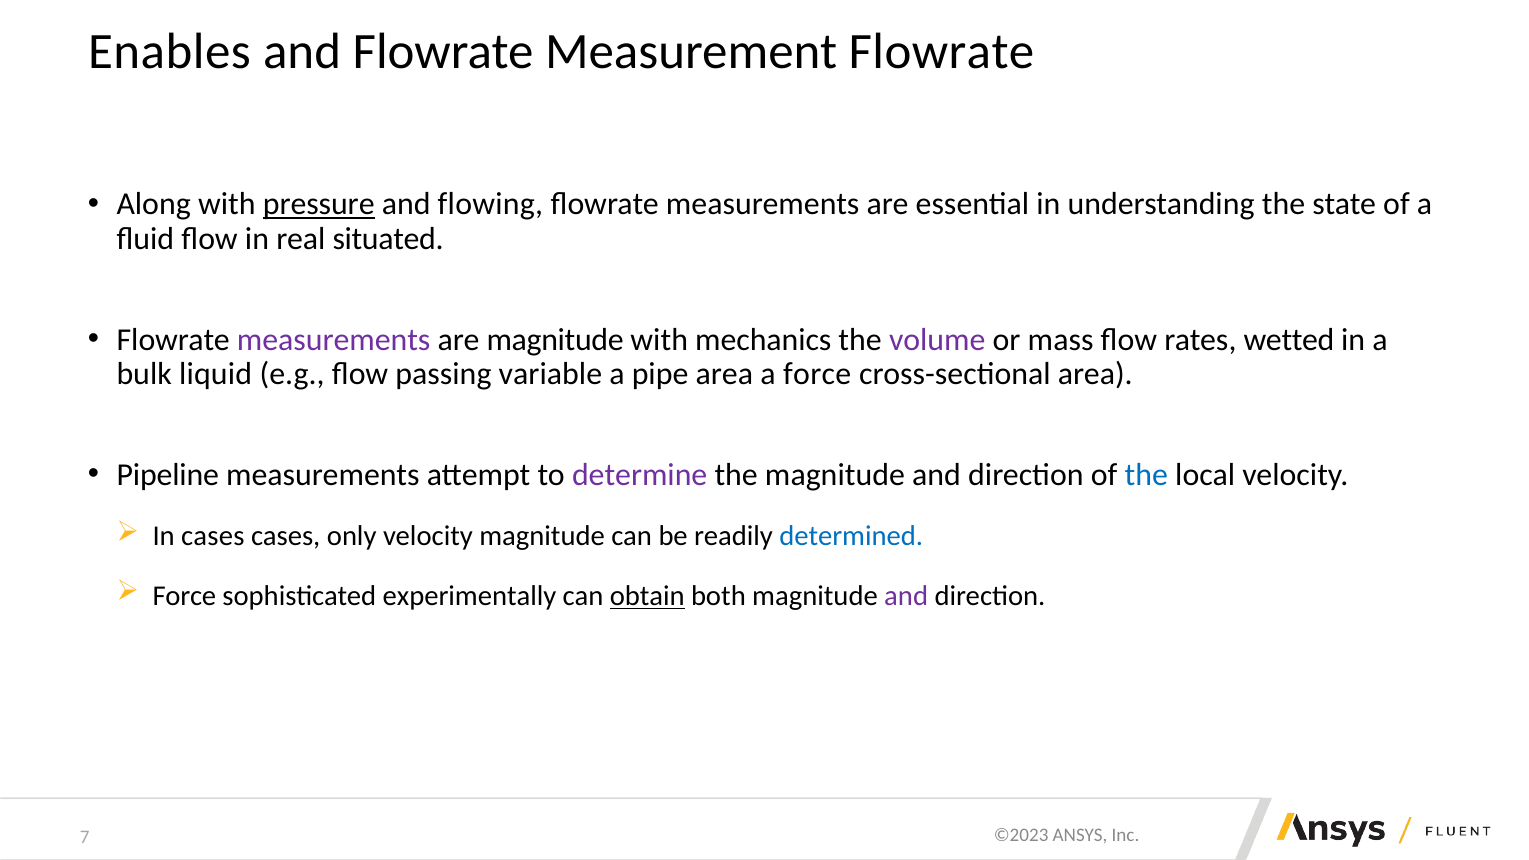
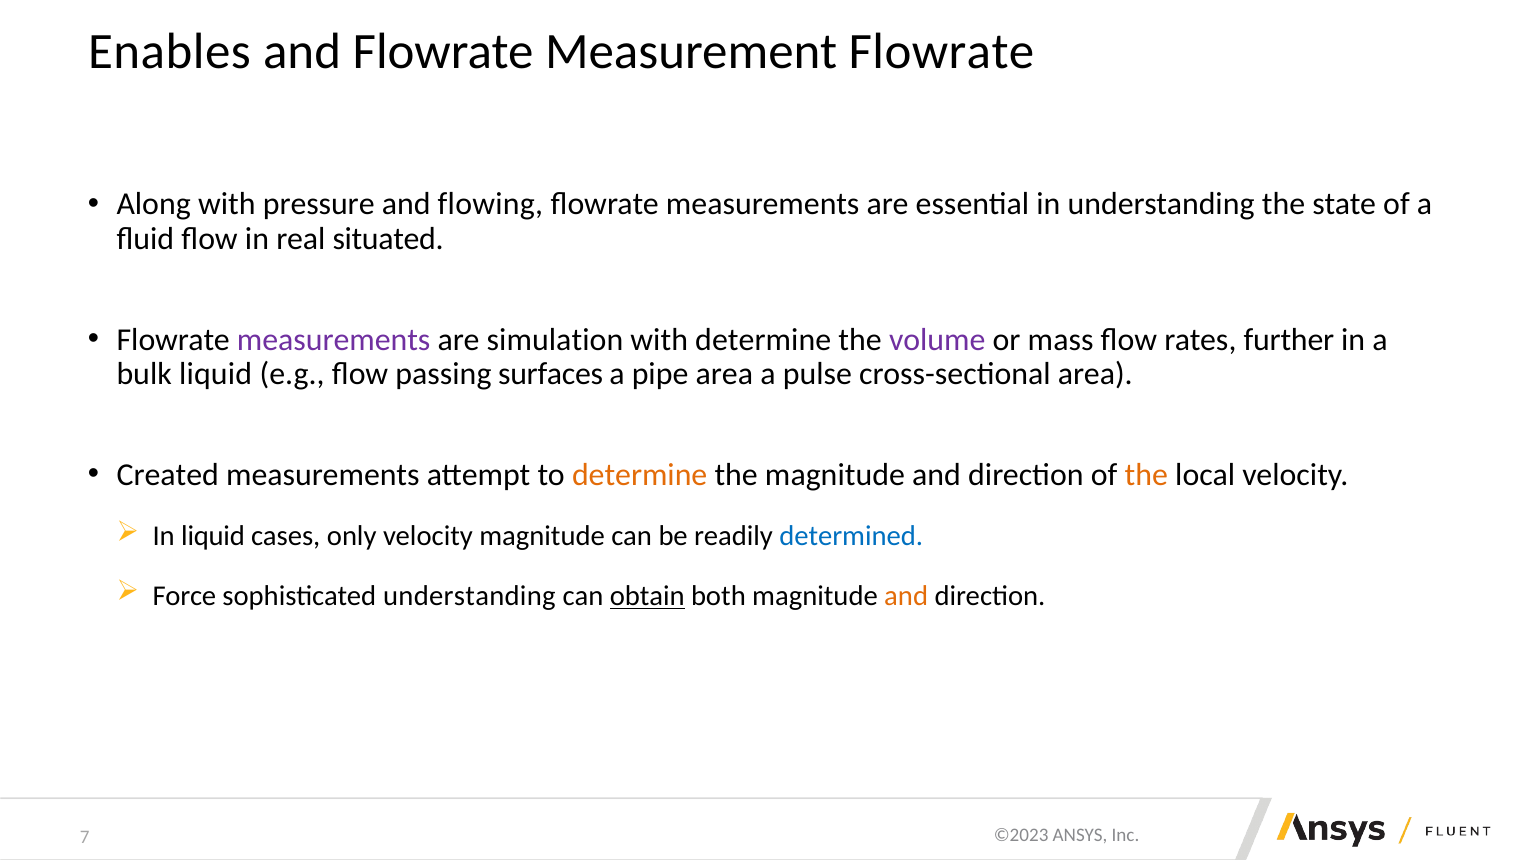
pressure underline: present -> none
are magnitude: magnitude -> simulation
with mechanics: mechanics -> determine
wetted: wetted -> further
variable: variable -> surfaces
a force: force -> pulse
Pipeline: Pipeline -> Created
determine at (640, 475) colour: purple -> orange
the at (1146, 475) colour: blue -> orange
In cases: cases -> liquid
sophisticated experimentally: experimentally -> understanding
and at (906, 596) colour: purple -> orange
